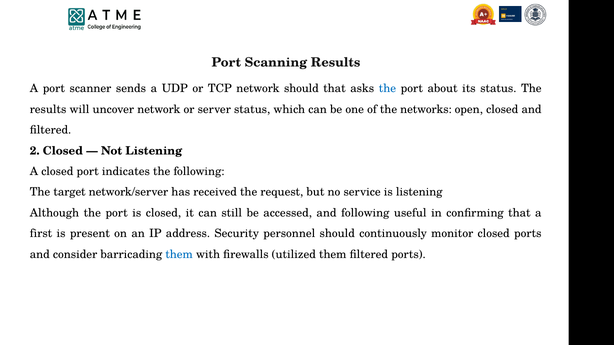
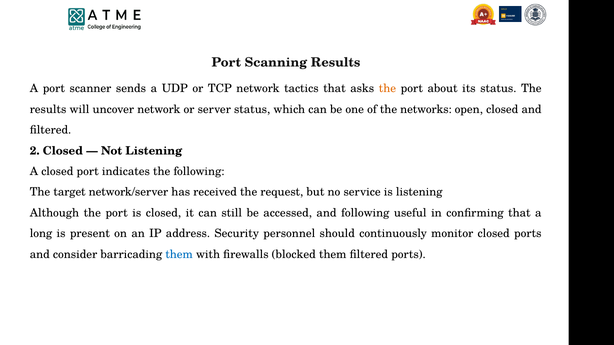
network should: should -> tactics
the at (387, 89) colour: blue -> orange
first: first -> long
utilized: utilized -> blocked
